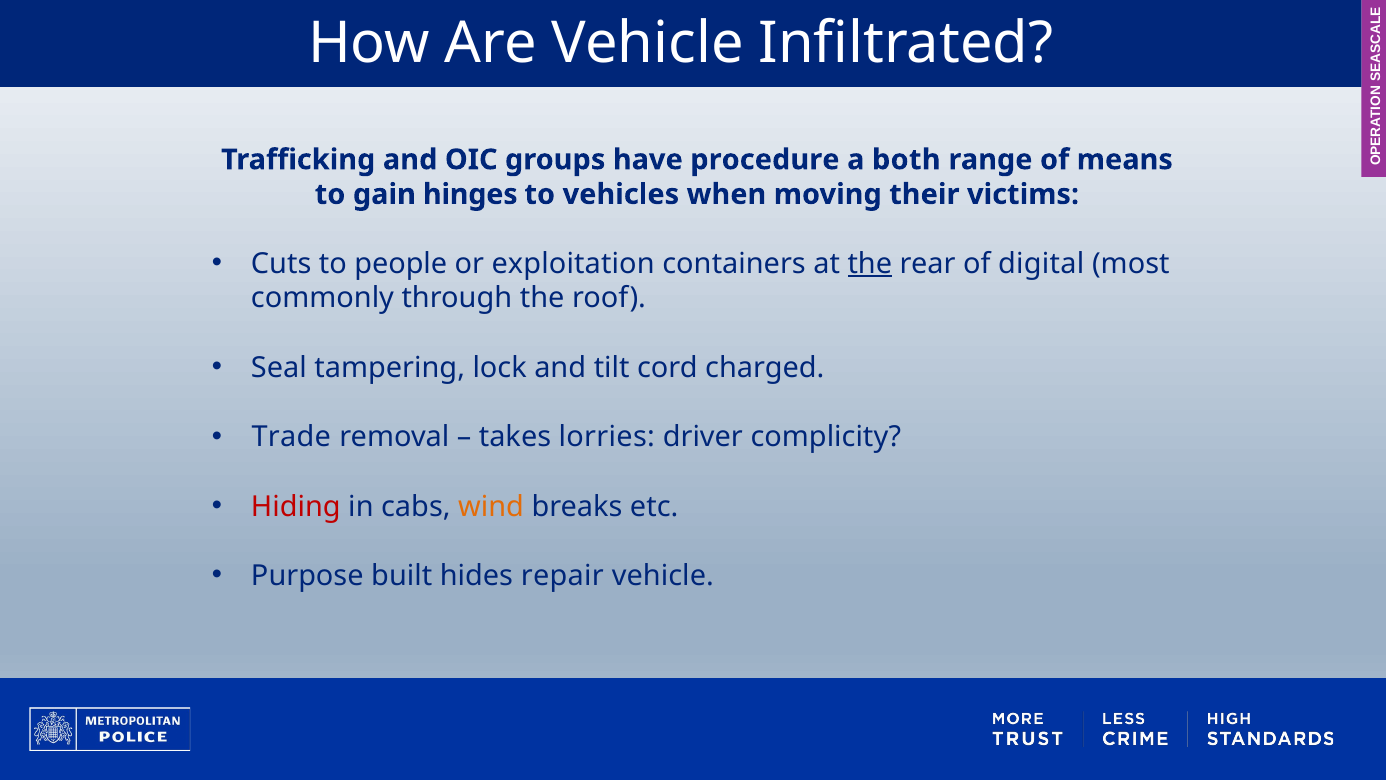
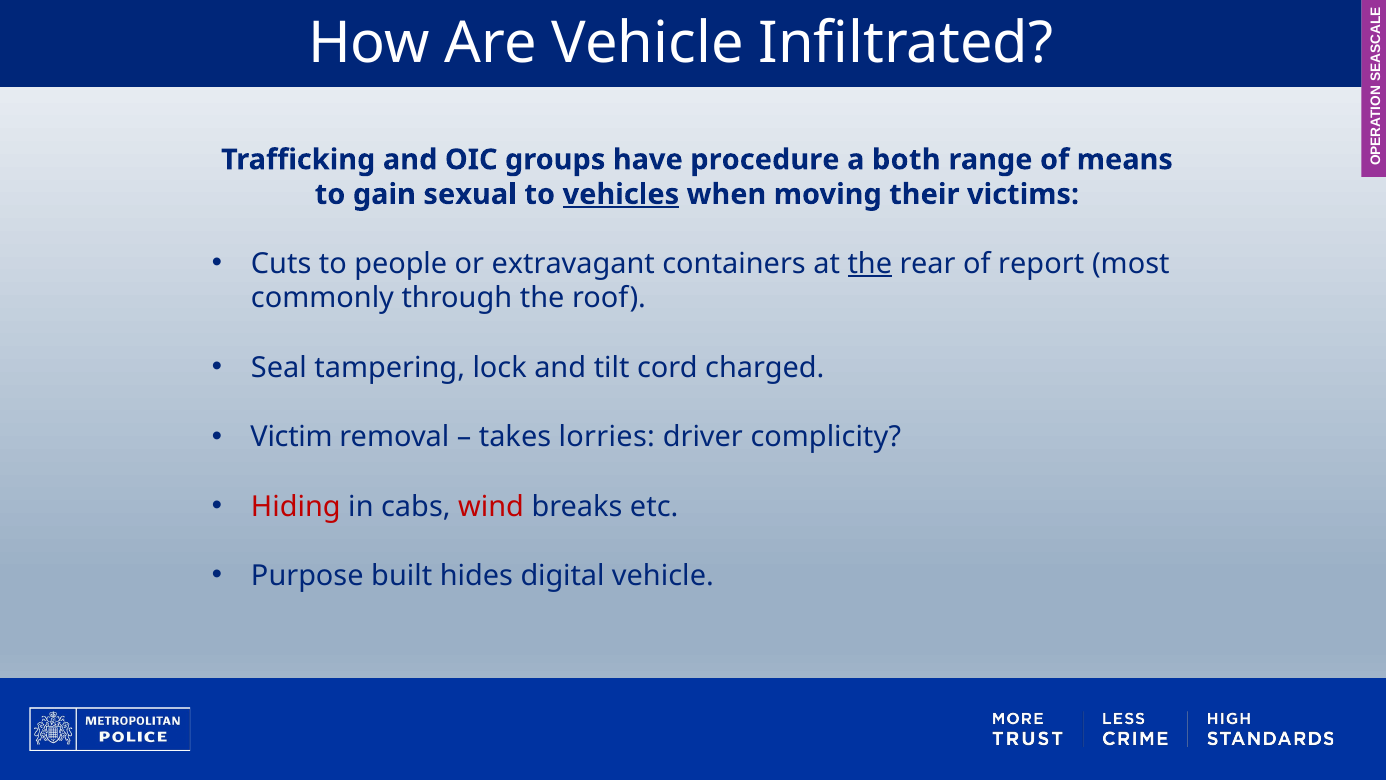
hinges: hinges -> sexual
vehicles underline: none -> present
exploitation: exploitation -> extravagant
digital: digital -> report
Trade: Trade -> Victim
wind colour: orange -> red
repair: repair -> digital
